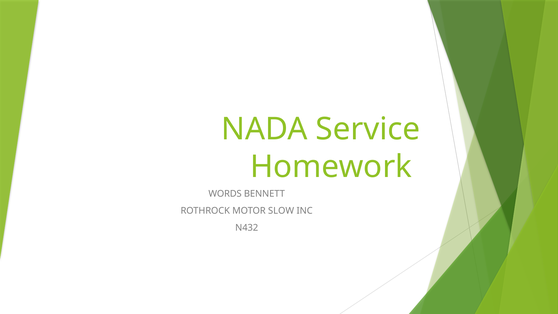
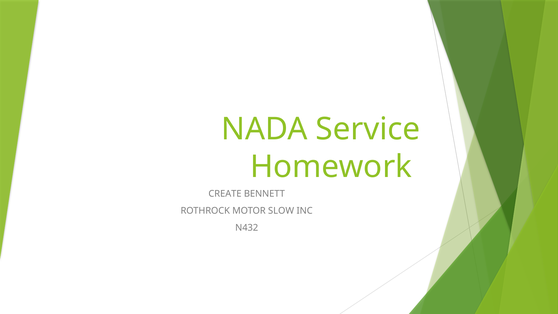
WORDS: WORDS -> CREATE
